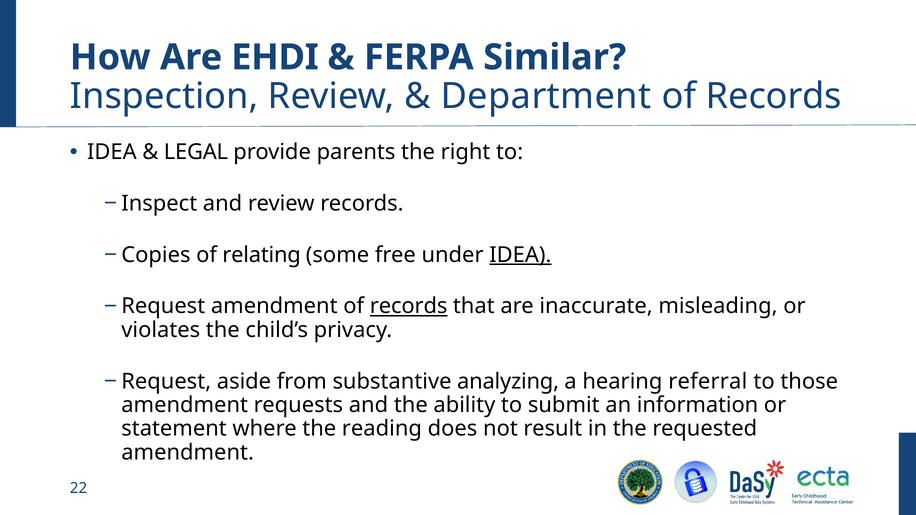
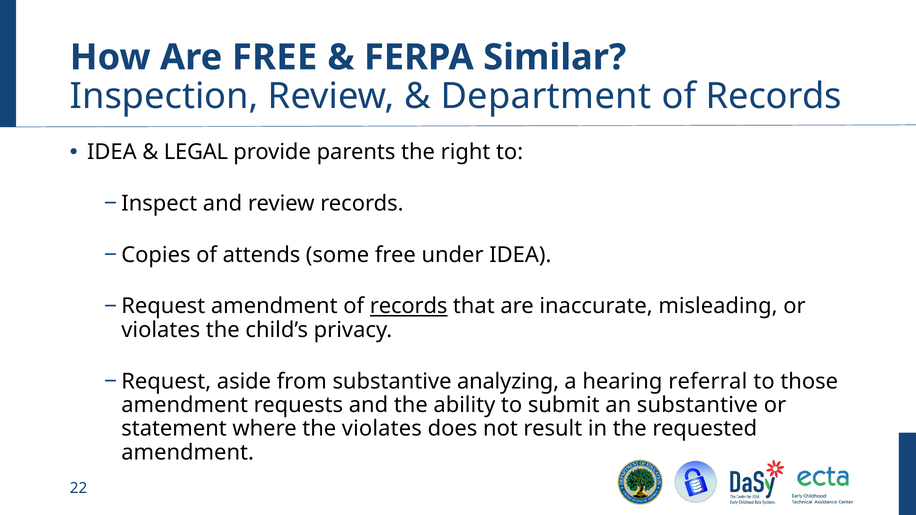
Are EHDI: EHDI -> FREE
relating: relating -> attends
IDEA at (520, 255) underline: present -> none
an information: information -> substantive
the reading: reading -> violates
